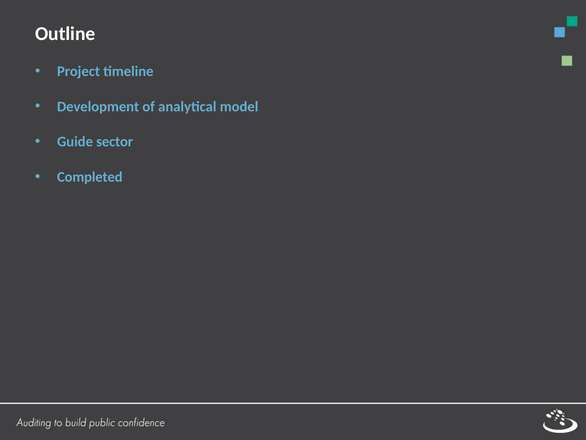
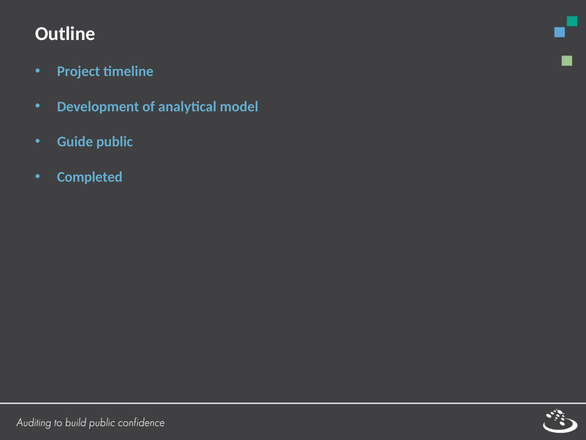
sector: sector -> public
